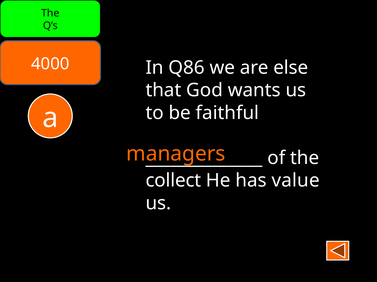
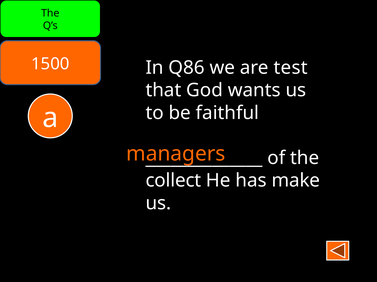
4000: 4000 -> 1500
else: else -> test
value: value -> make
